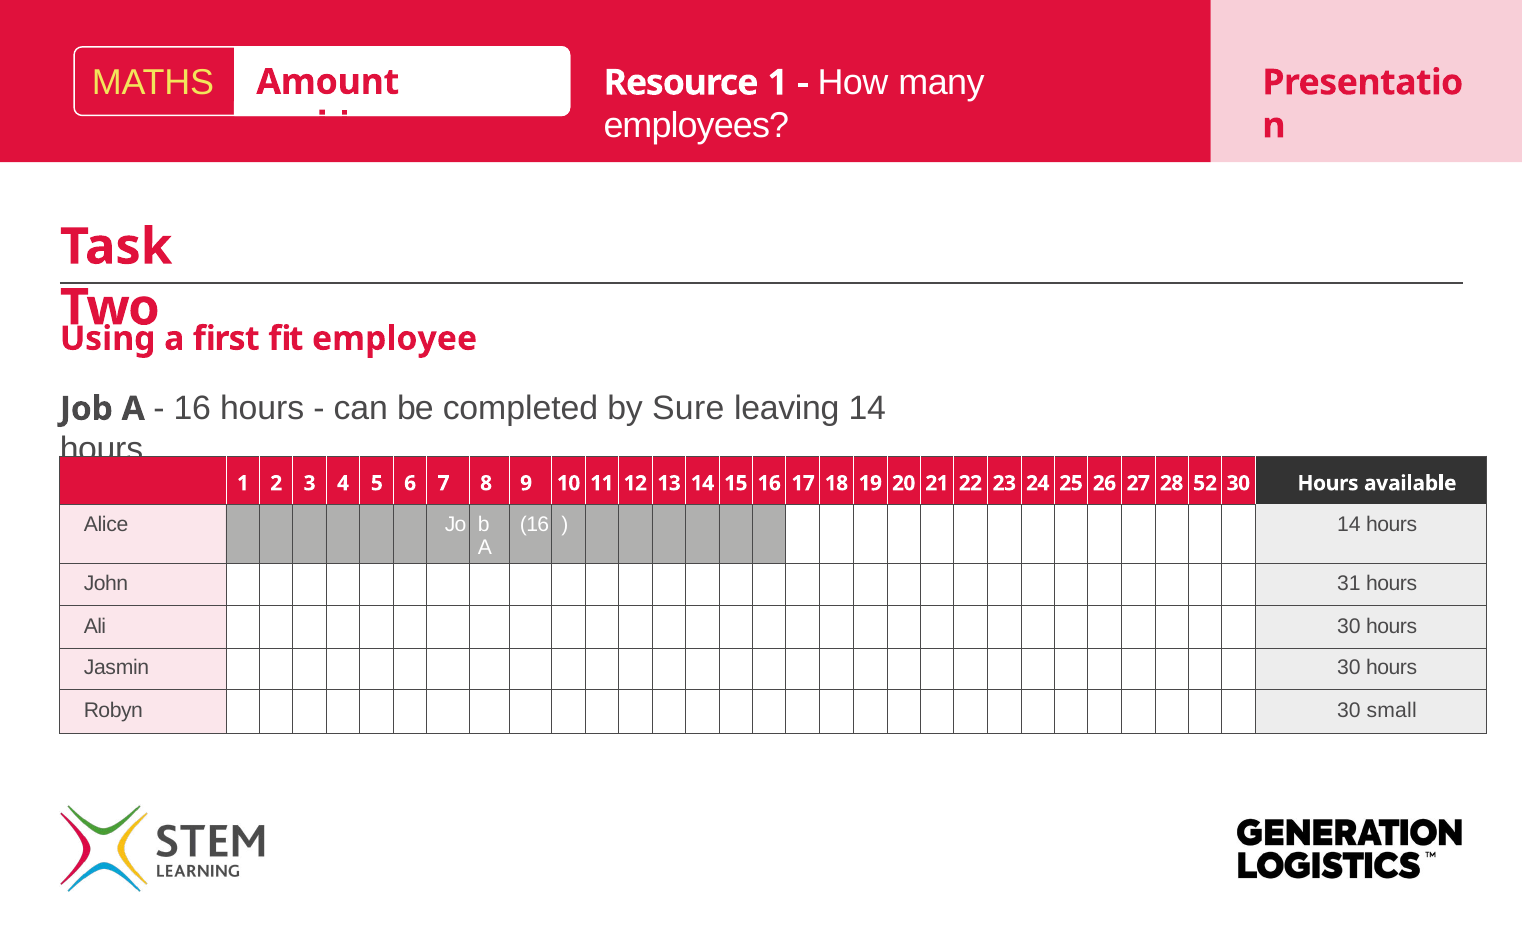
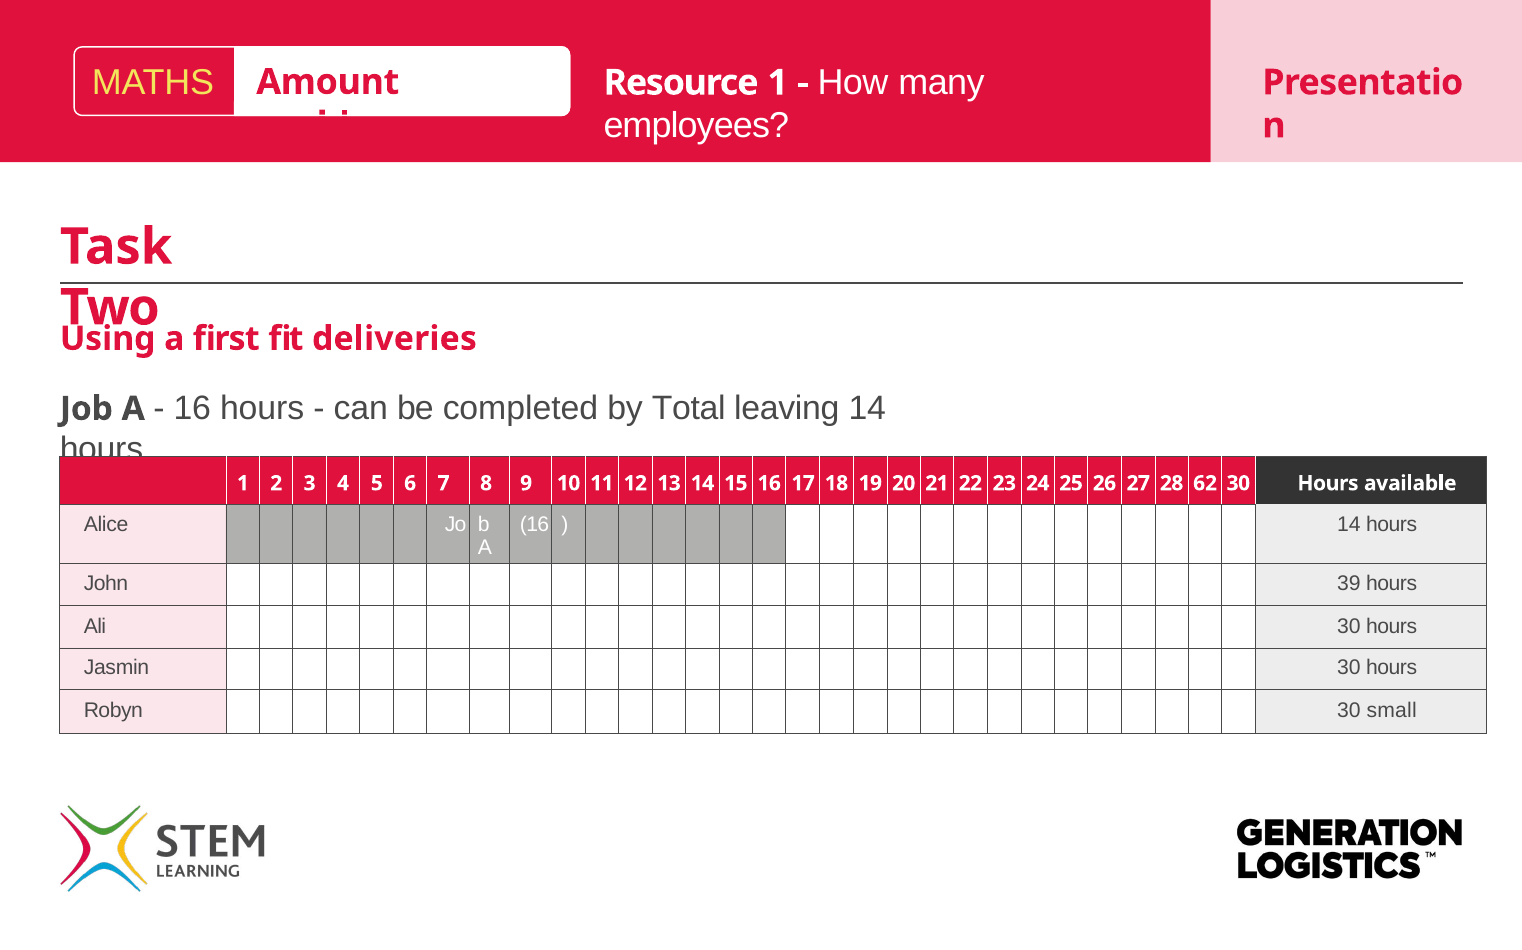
employee: employee -> deliveries
Sure: Sure -> Total
52: 52 -> 62
31: 31 -> 39
